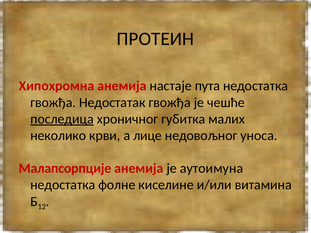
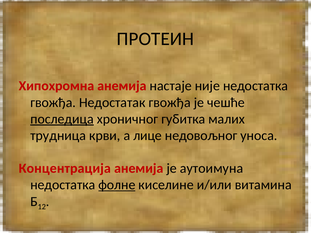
пута: пута -> није
неколико: неколико -> трудница
Малапсорпције: Малапсорпције -> Концентрација
фолне underline: none -> present
